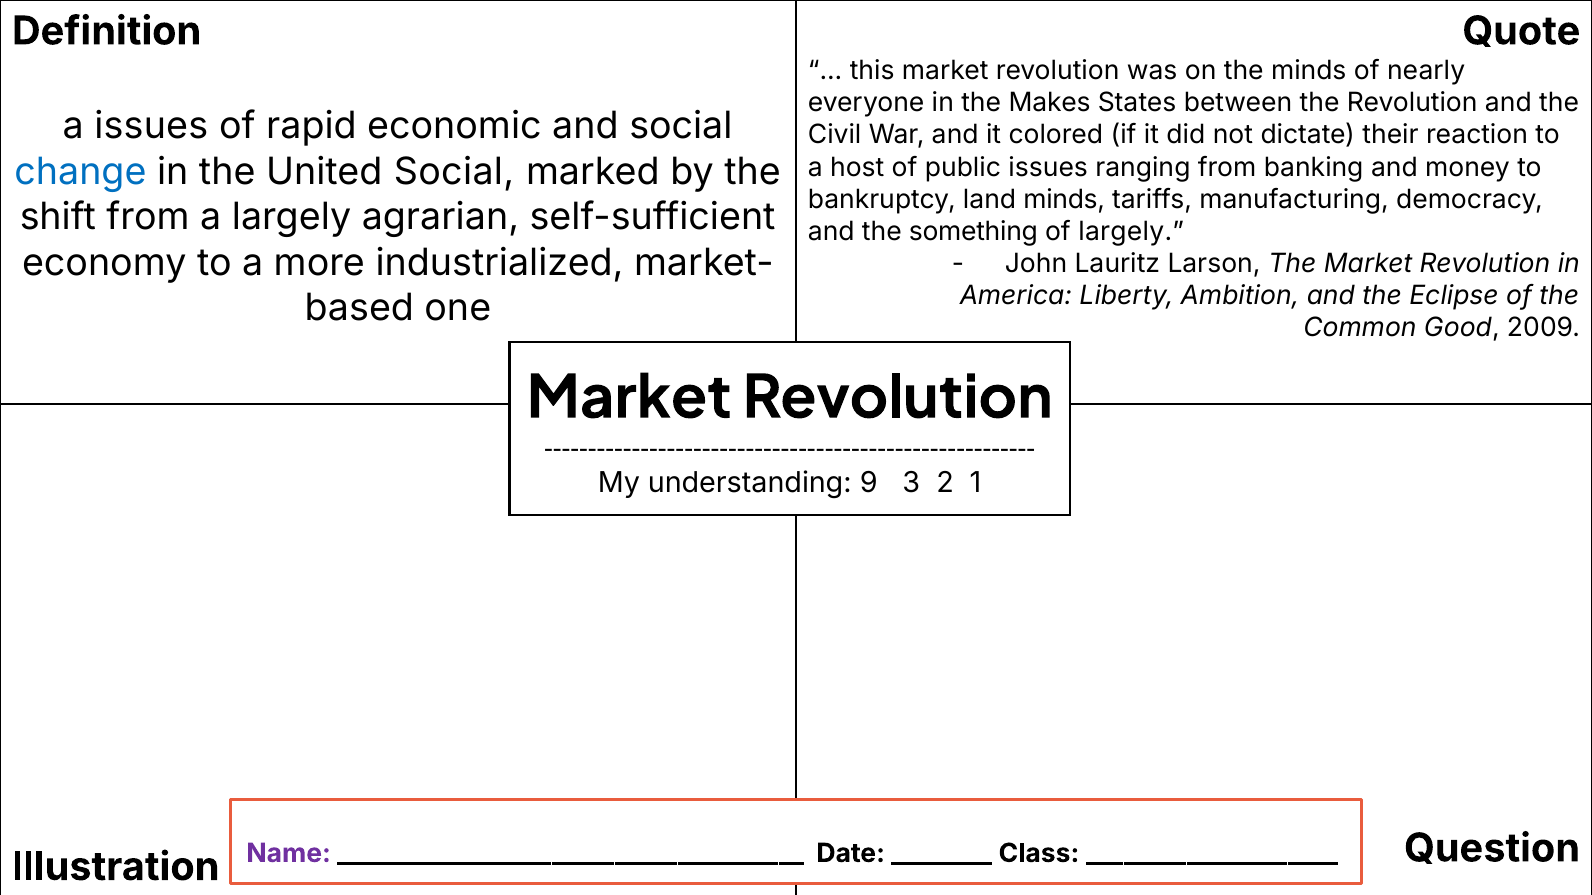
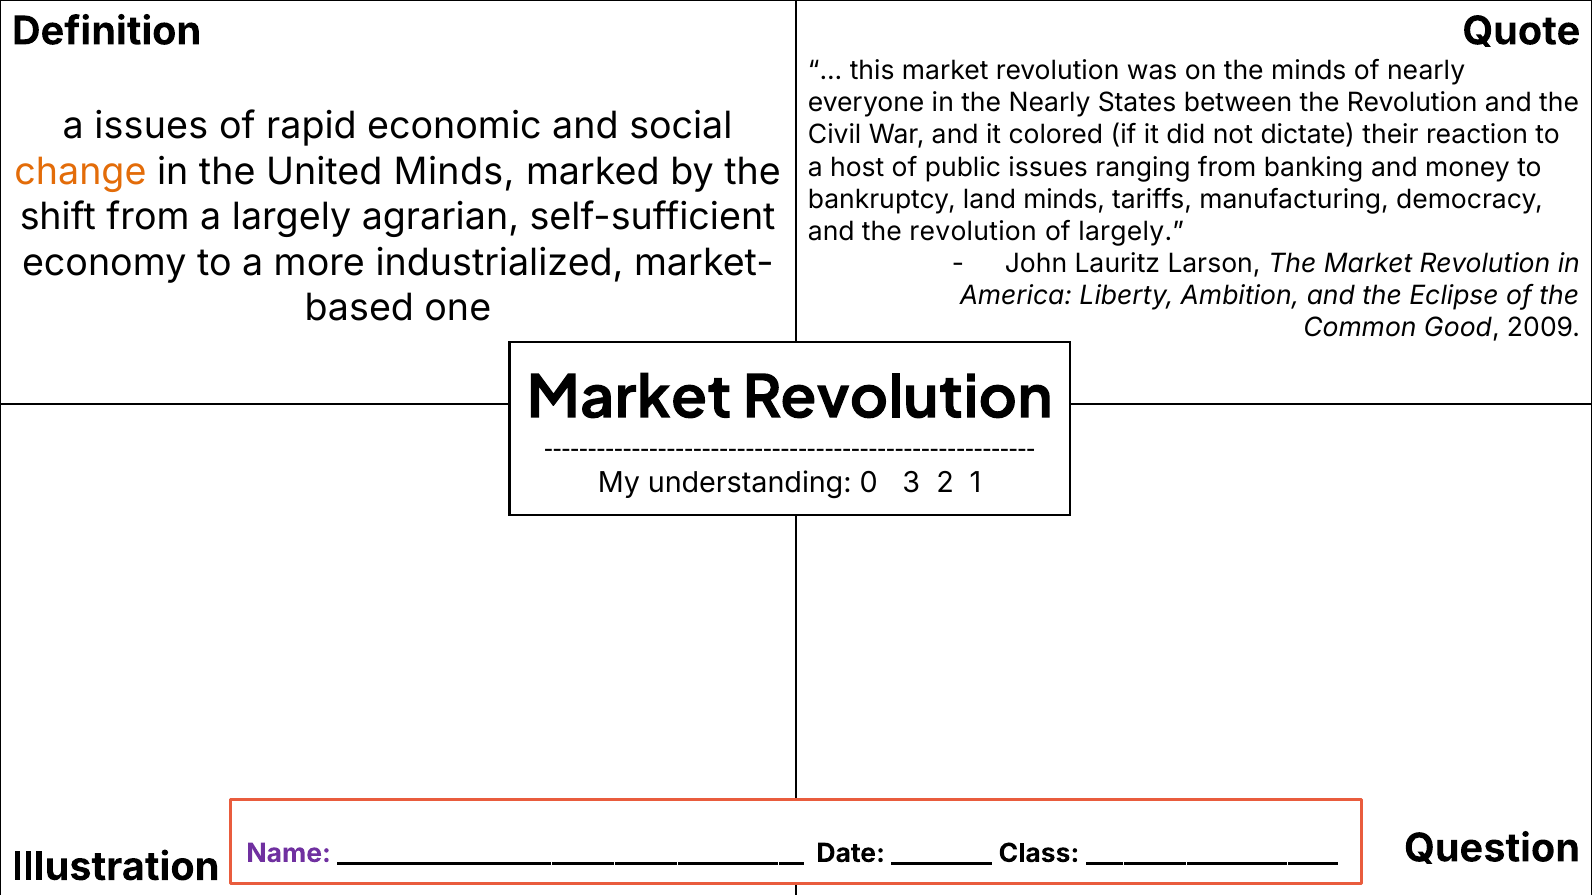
the Makes: Makes -> Nearly
change colour: blue -> orange
United Social: Social -> Minds
and the something: something -> revolution
9: 9 -> 0
